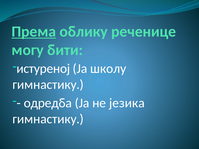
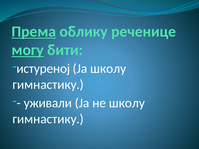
могу underline: none -> present
одредба: одредба -> уживали
не језика: језика -> школу
